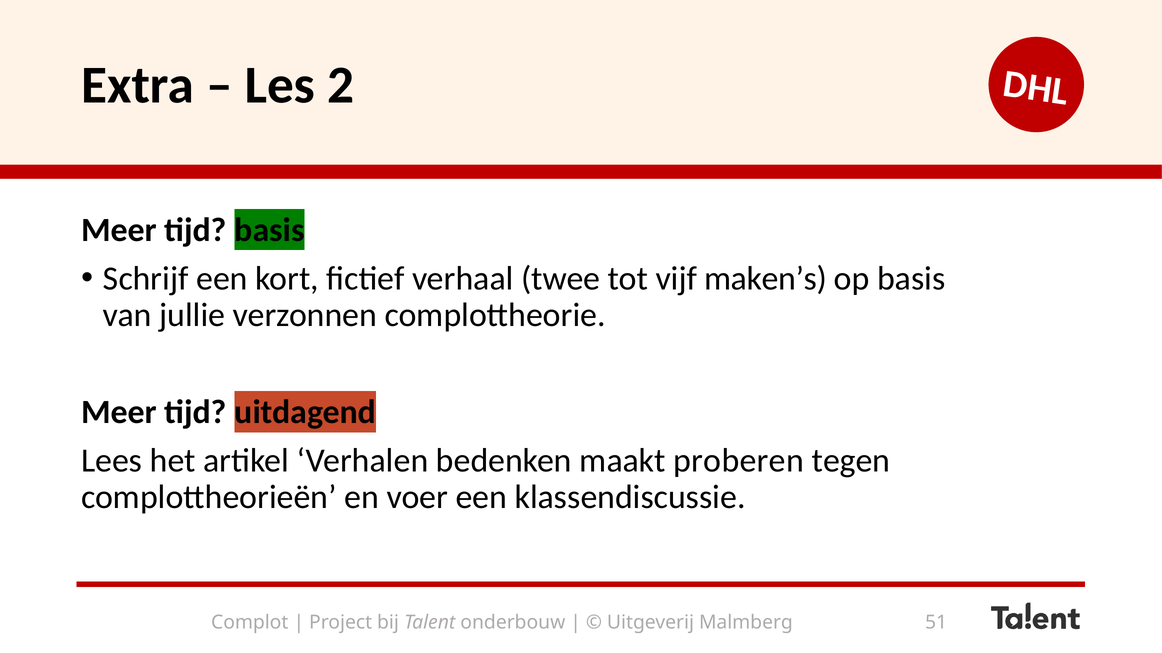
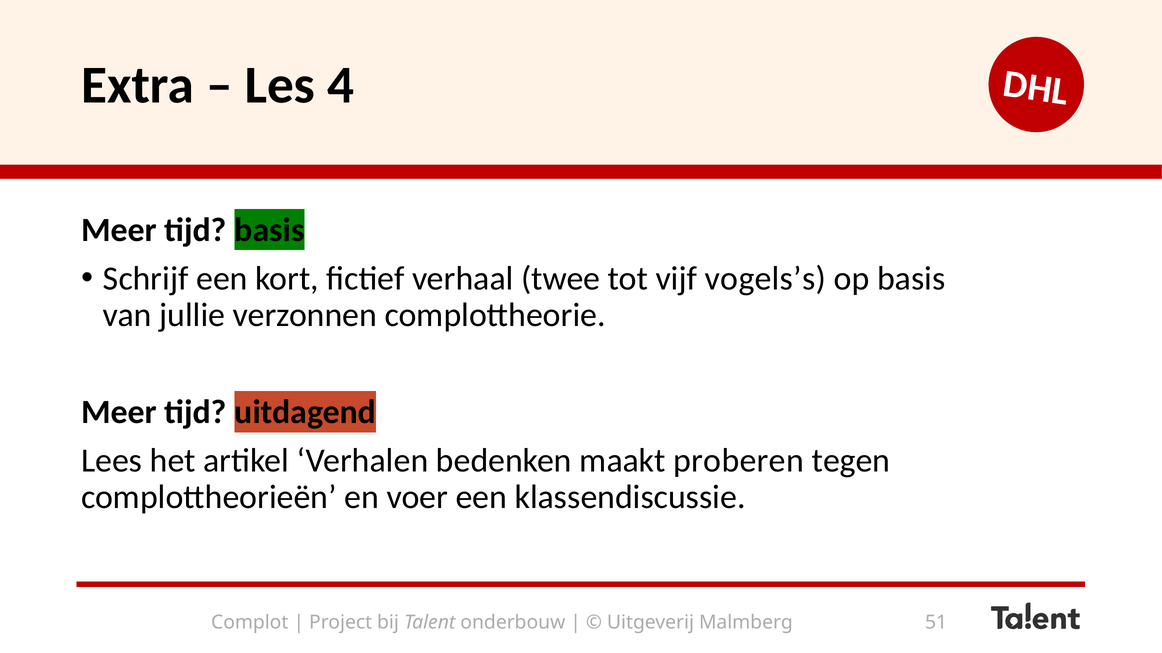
2: 2 -> 4
maken’s: maken’s -> vogels’s
